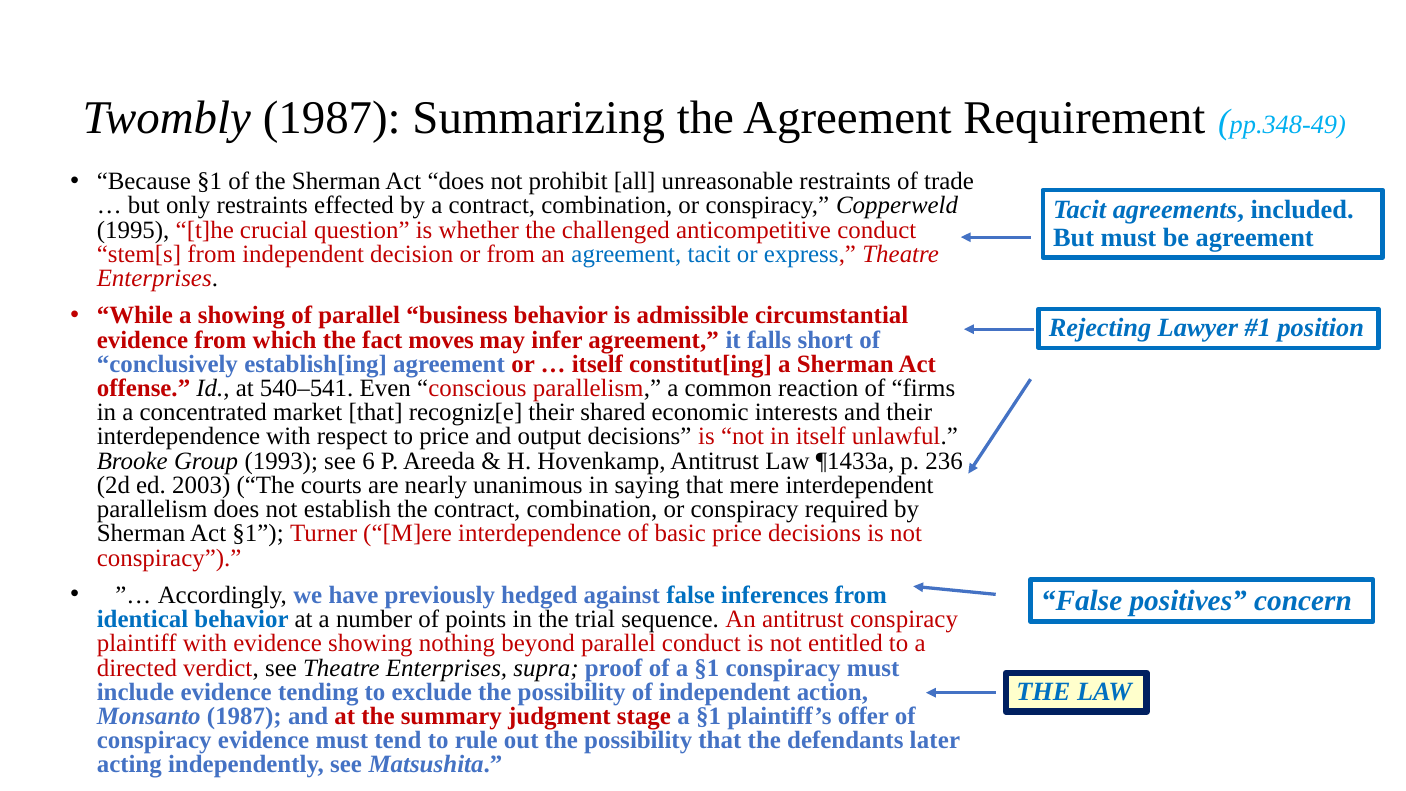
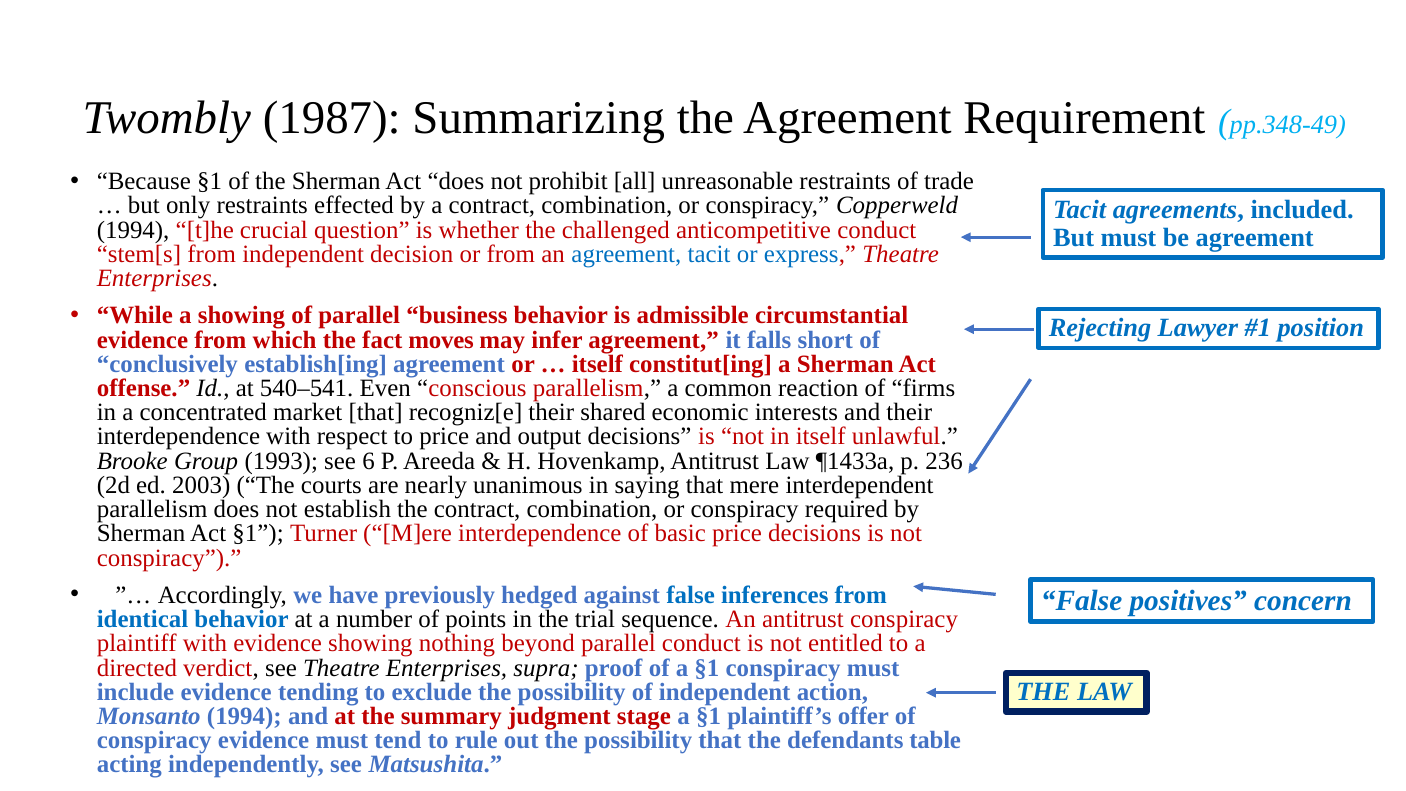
1995 at (133, 230): 1995 -> 1994
Monsanto 1987: 1987 -> 1994
later: later -> table
